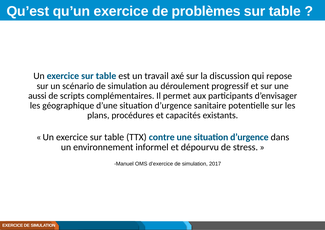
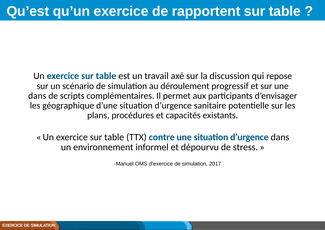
problèmes: problèmes -> rapportent
aussi at (37, 96): aussi -> dans
